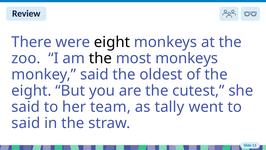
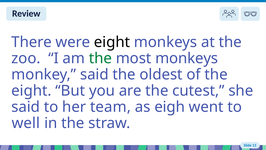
the at (100, 58) colour: black -> green
tally: tally -> eigh
said at (26, 123): said -> well
